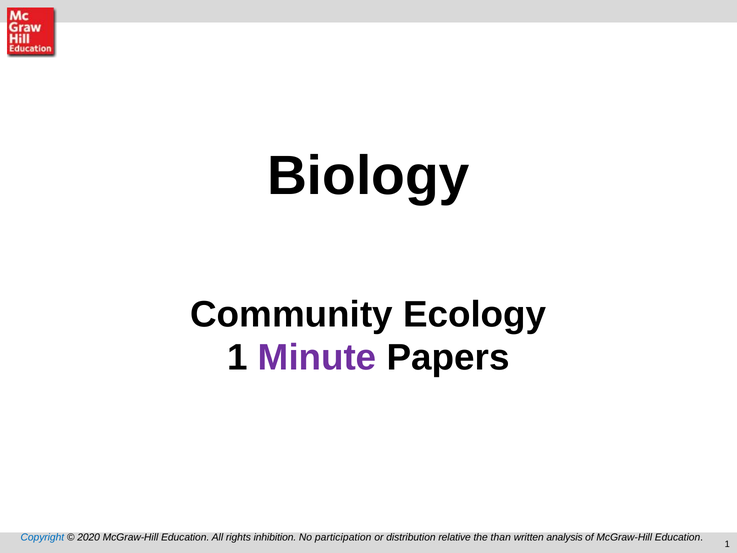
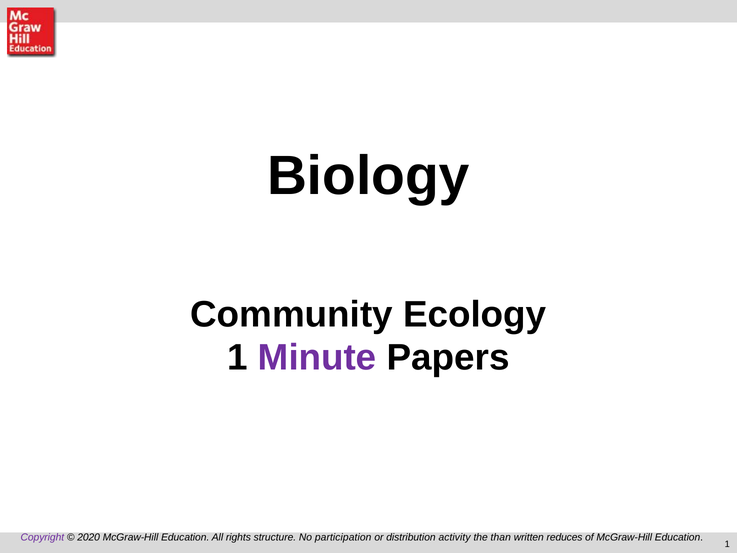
Copyright colour: blue -> purple
inhibition: inhibition -> structure
relative: relative -> activity
analysis: analysis -> reduces
